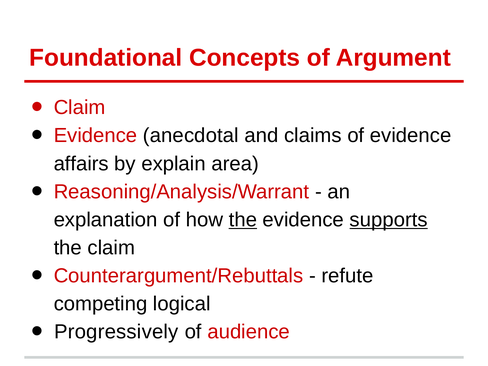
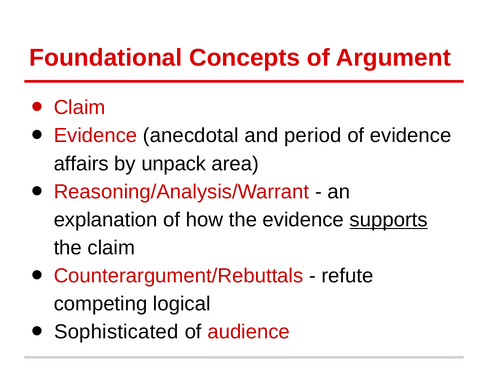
claims: claims -> period
explain: explain -> unpack
the at (243, 220) underline: present -> none
Progressively: Progressively -> Sophisticated
